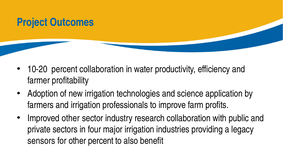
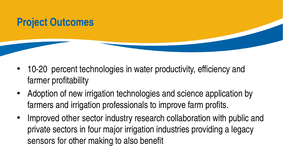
percent collaboration: collaboration -> technologies
other percent: percent -> making
